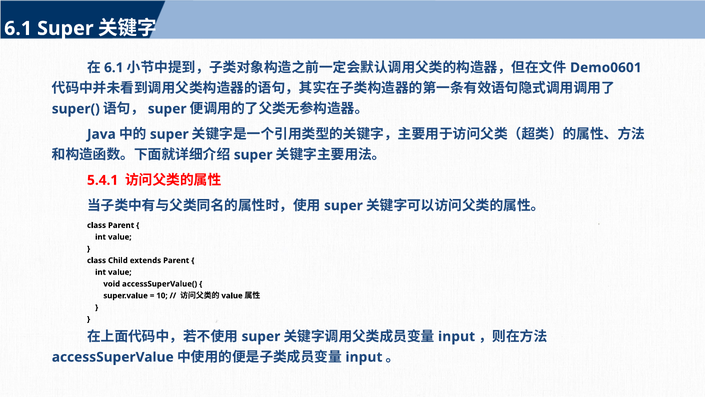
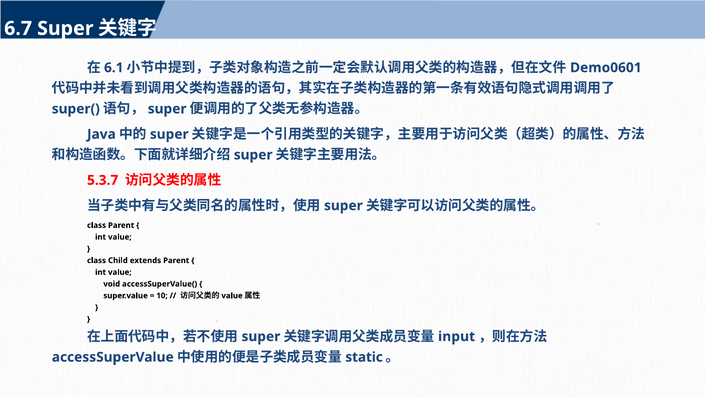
6.1 at (18, 28): 6.1 -> 6.7
5.4.1: 5.4.1 -> 5.3.7
input at (364, 357): input -> static
